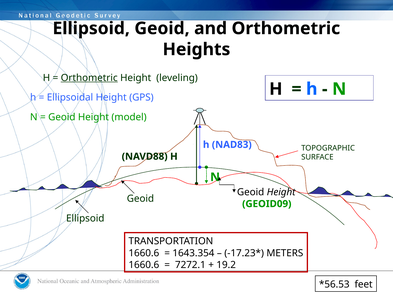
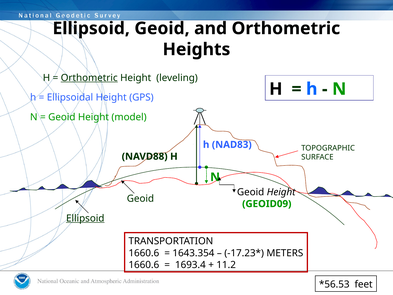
Ellipsoid at (85, 218) underline: none -> present
7272.1: 7272.1 -> 1693.4
19.2: 19.2 -> 11.2
